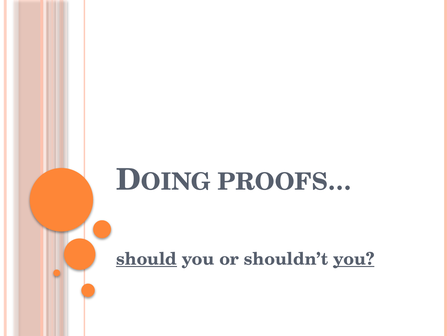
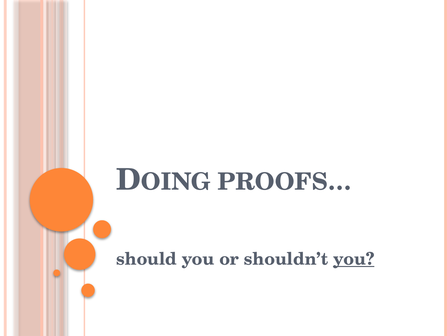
should underline: present -> none
